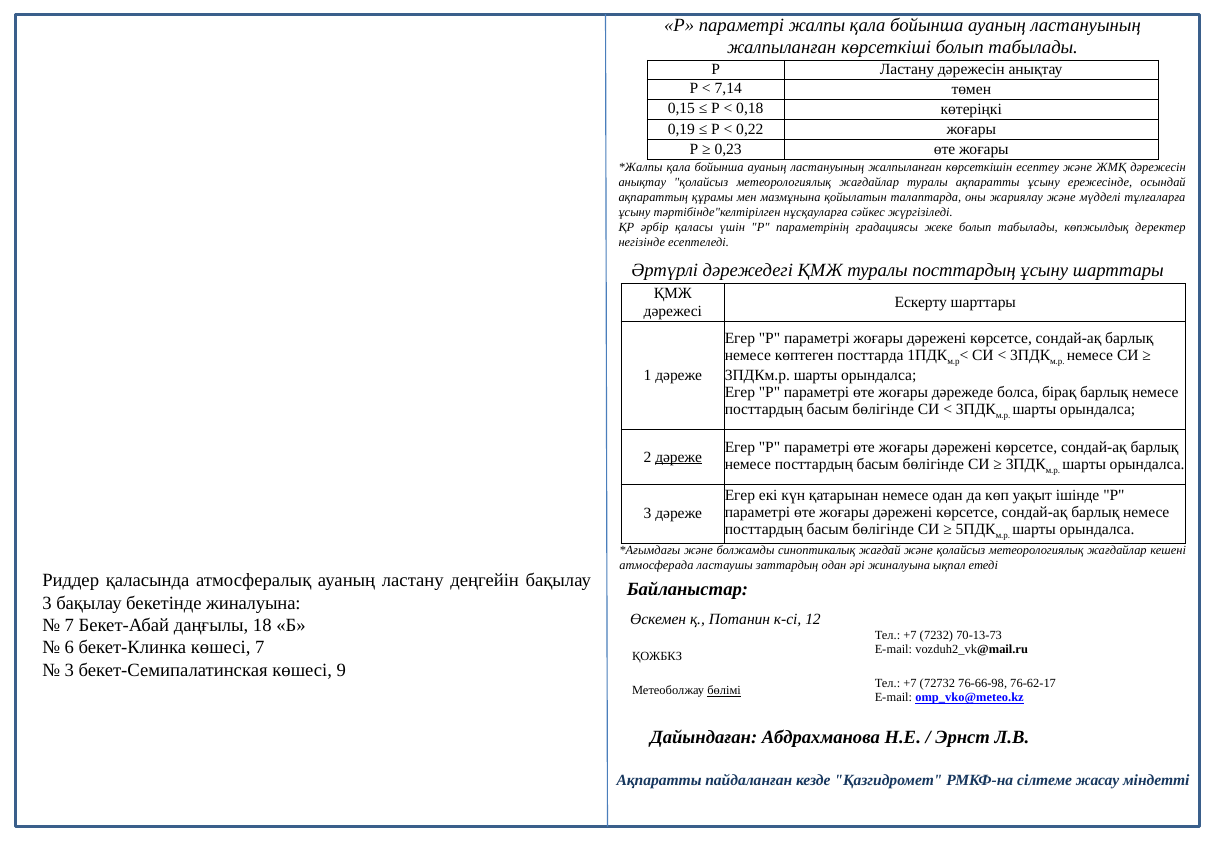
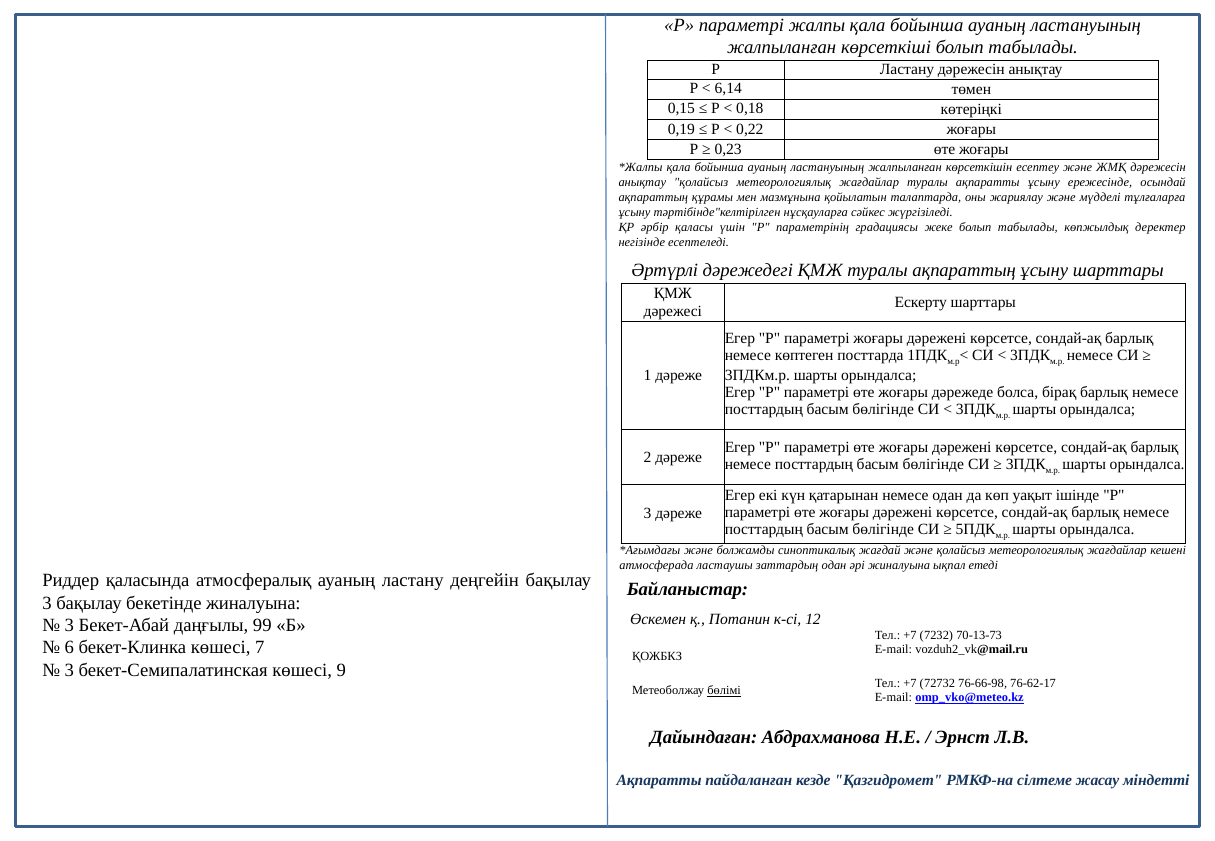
7,14: 7,14 -> 6,14
туралы посттардың: посттардың -> ақпараттың
дәреже at (679, 457) underline: present -> none
7 at (69, 626): 7 -> 3
18: 18 -> 99
